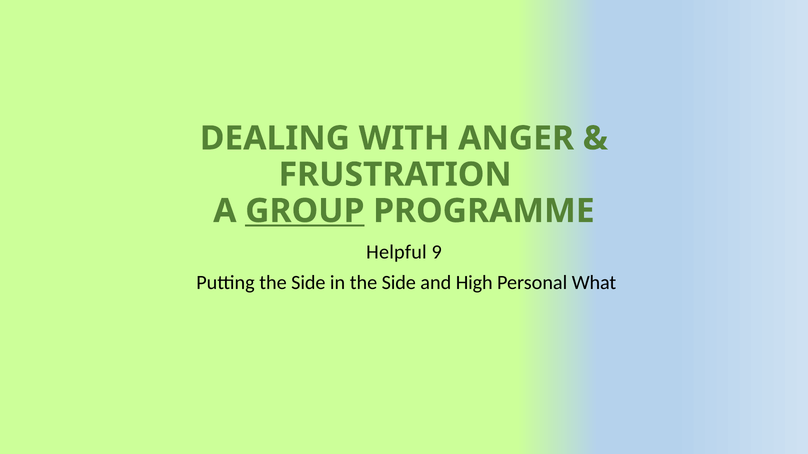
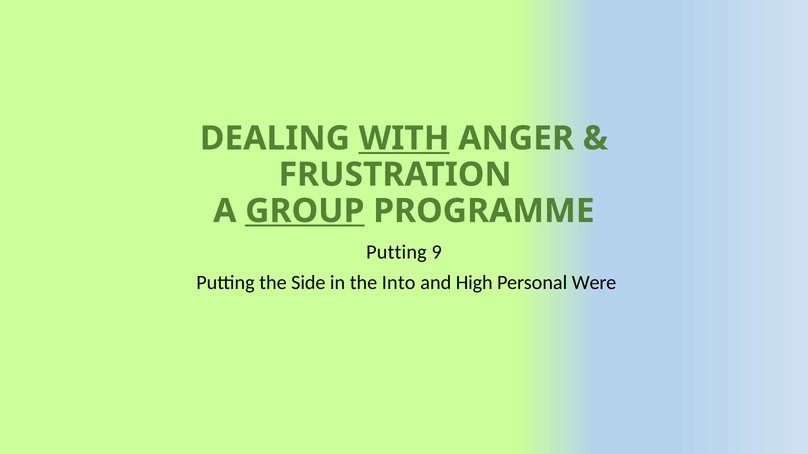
WITH underline: none -> present
Helpful at (396, 253): Helpful -> Putting
in the Side: Side -> Into
What: What -> Were
